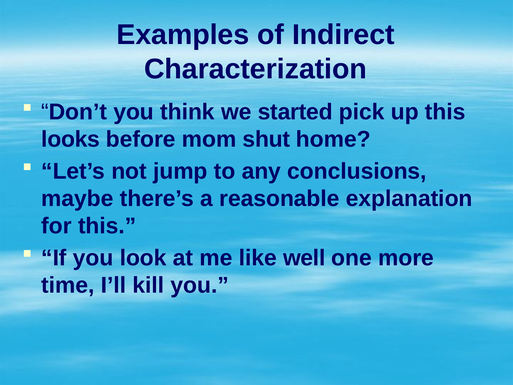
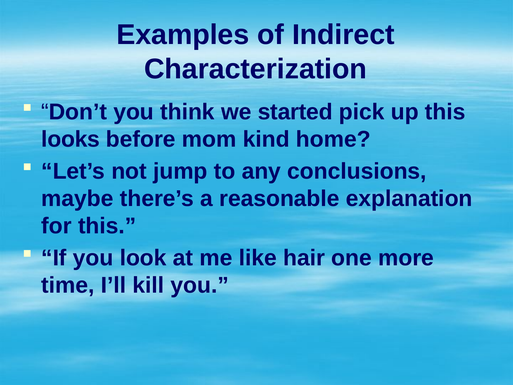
shut: shut -> kind
well: well -> hair
